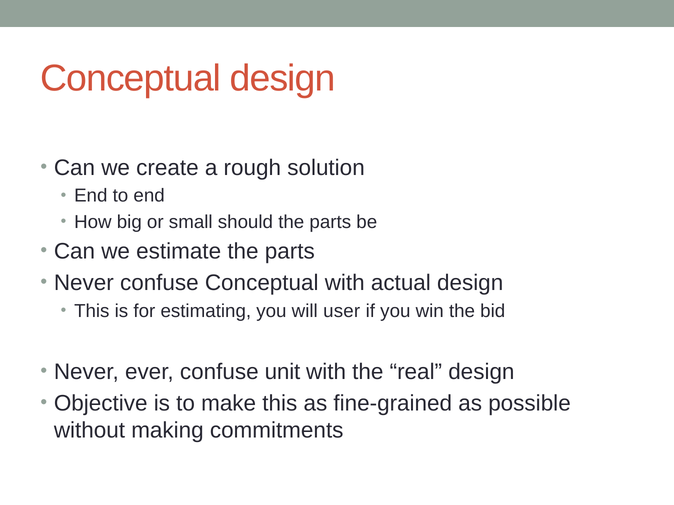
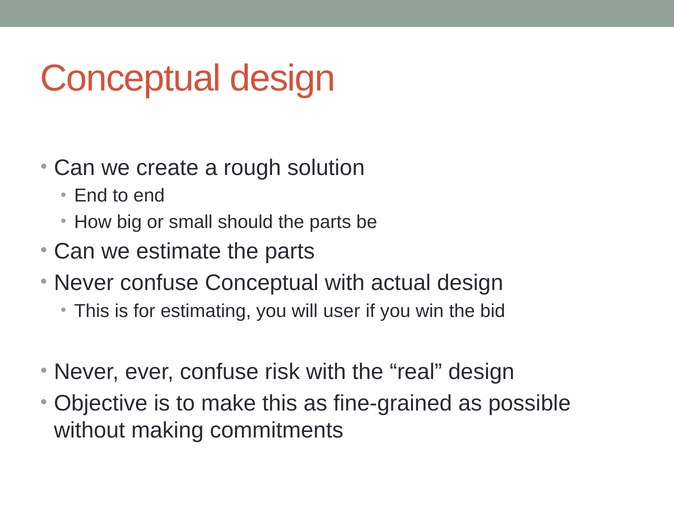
unit: unit -> risk
